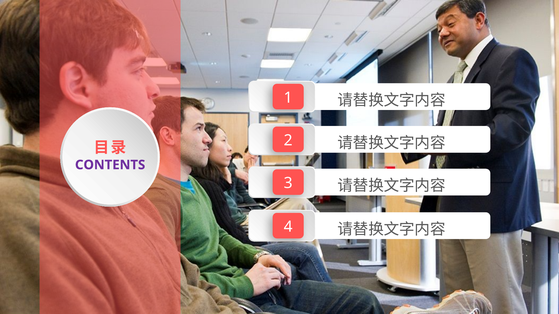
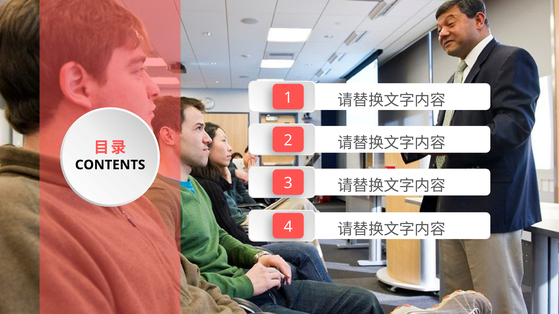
CONTENTS colour: purple -> black
